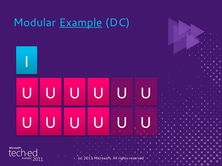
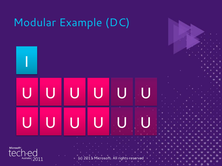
Example underline: present -> none
